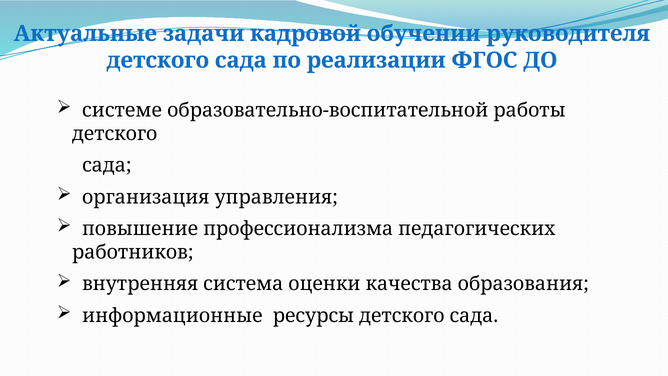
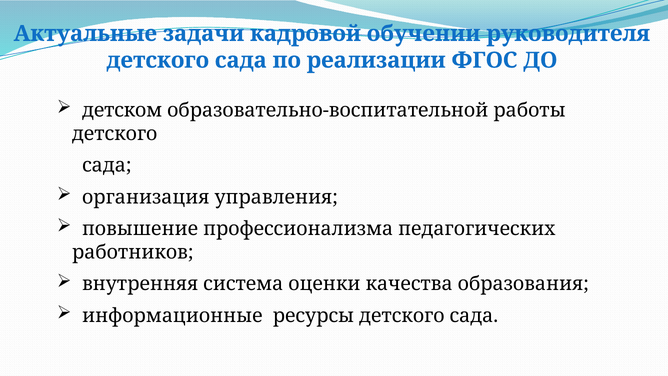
системе: системе -> детском
